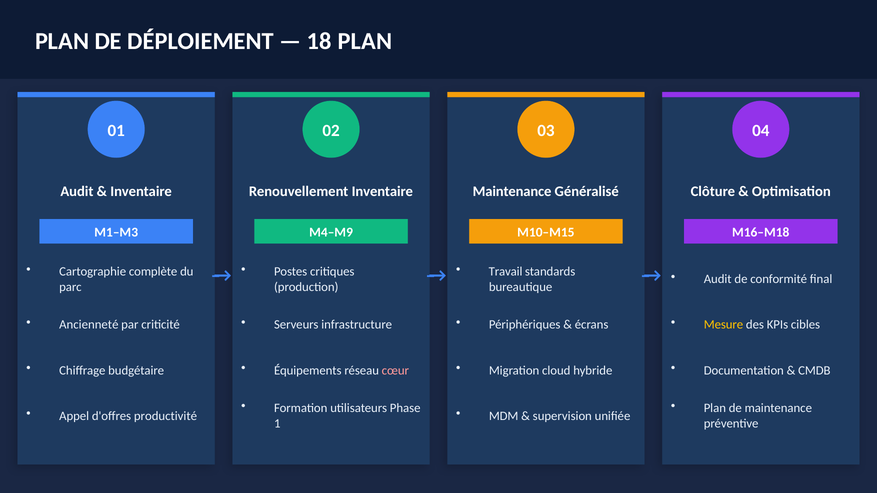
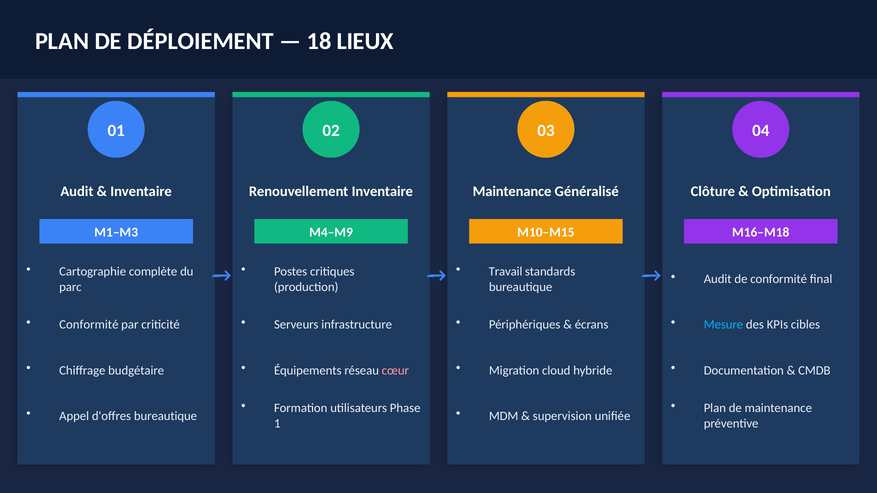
18 PLAN: PLAN -> LIEUX
Ancienneté at (89, 325): Ancienneté -> Conformité
Mesure colour: yellow -> light blue
d'offres productivité: productivité -> bureautique
